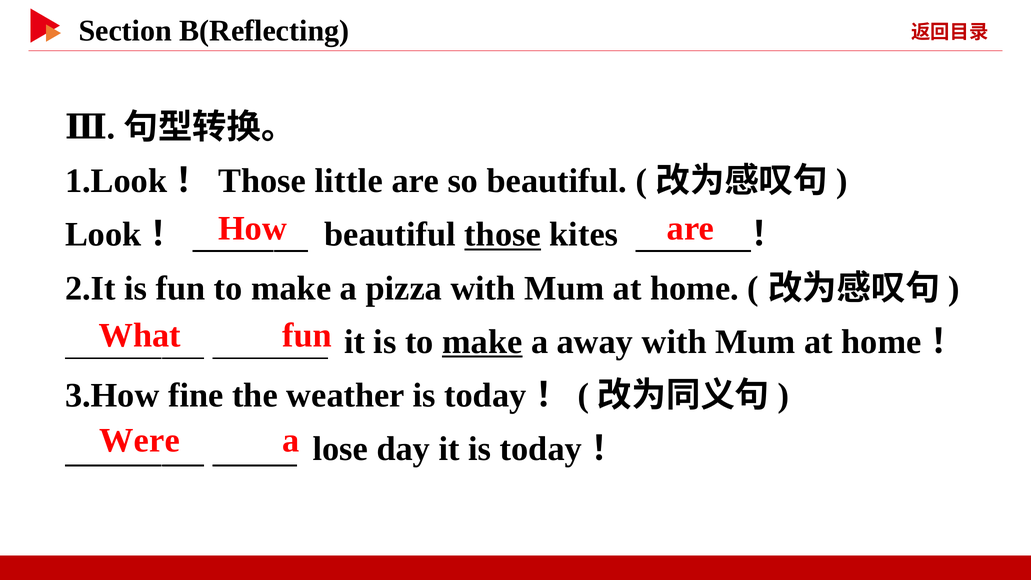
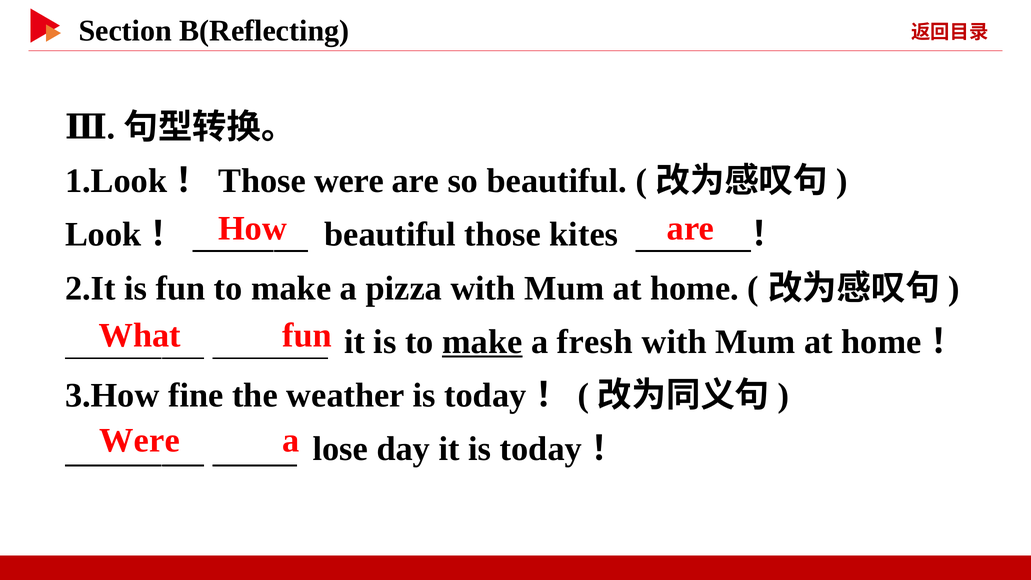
Those little: little -> were
those at (503, 235) underline: present -> none
away: away -> fresh
